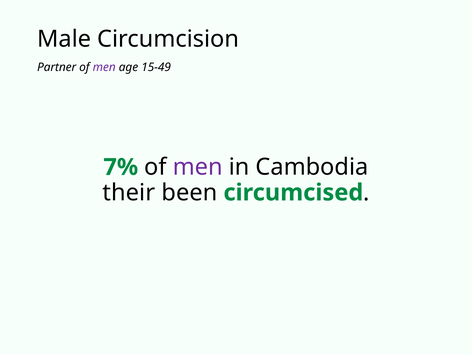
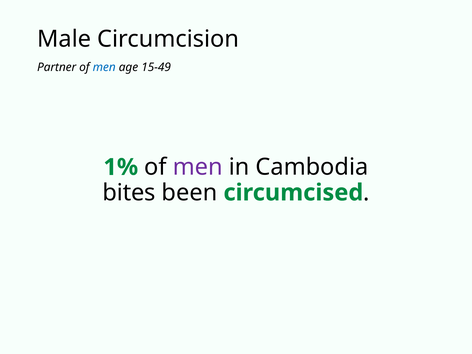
men at (104, 67) colour: purple -> blue
7%: 7% -> 1%
their: their -> bites
